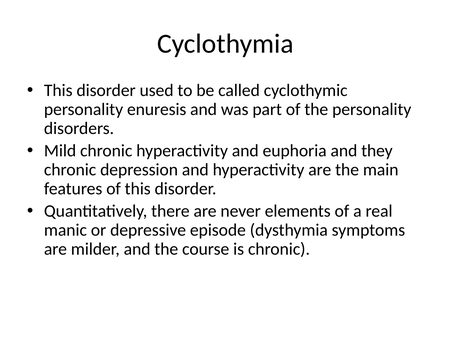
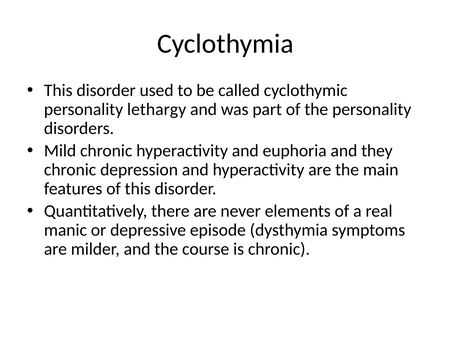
enuresis: enuresis -> lethargy
